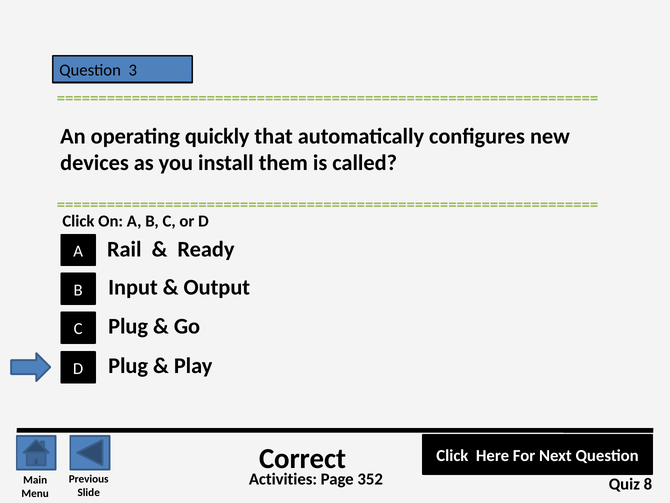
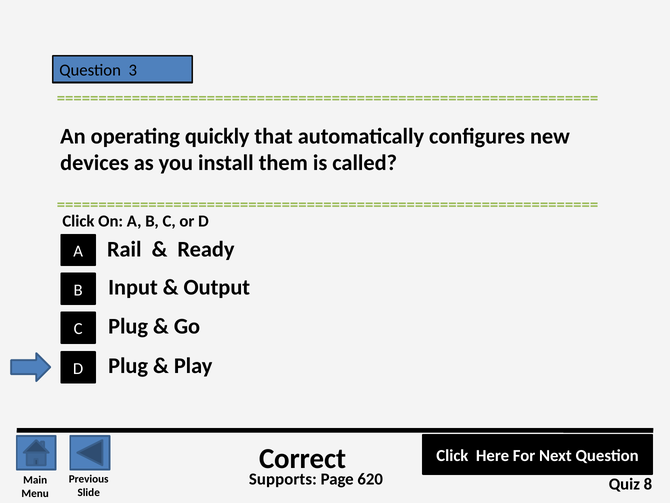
Activities: Activities -> Supports
352: 352 -> 620
